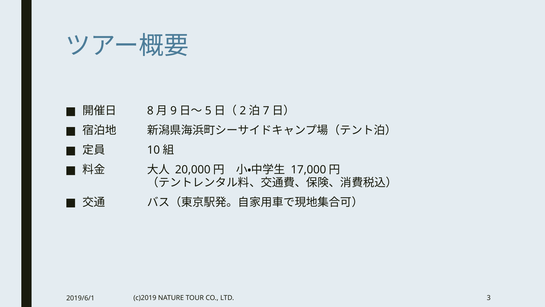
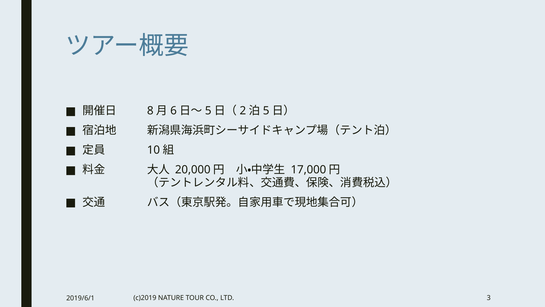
9: 9 -> 6
7 at (266, 111): 7 -> 5
